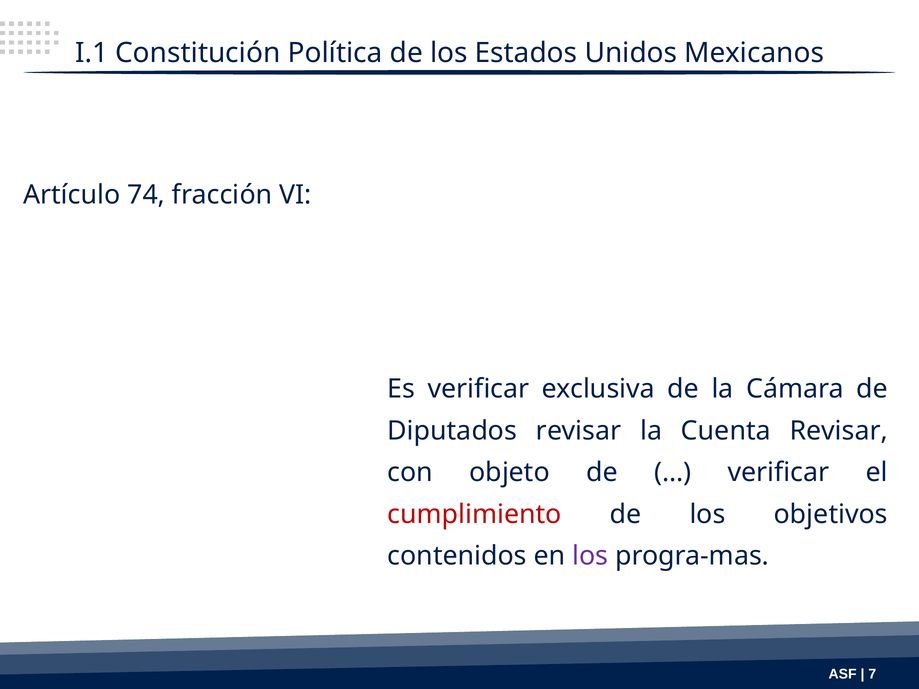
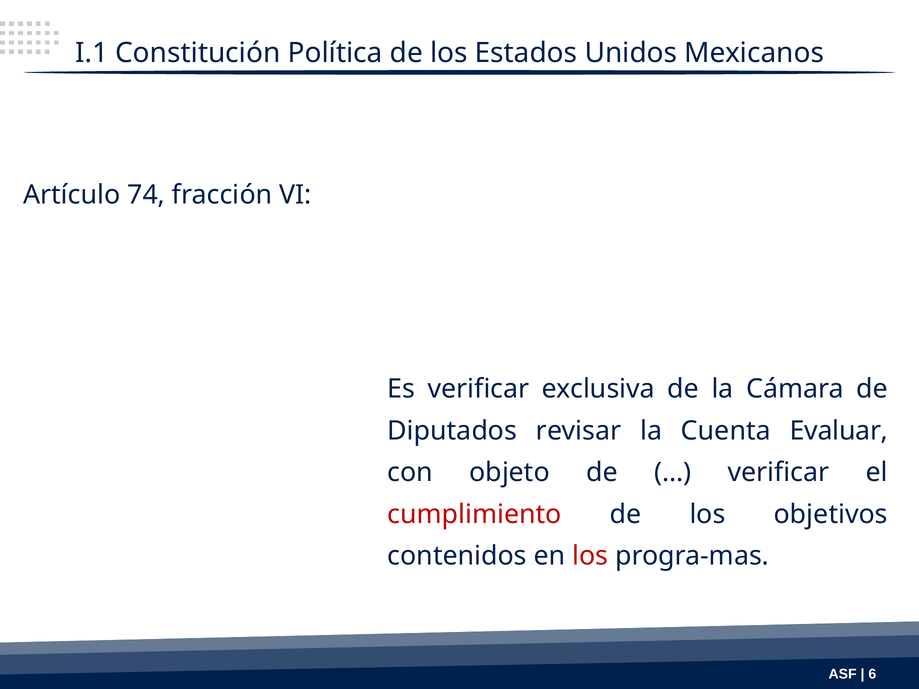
Cuenta Revisar: Revisar -> Evaluar
los at (590, 556) colour: purple -> red
7: 7 -> 6
